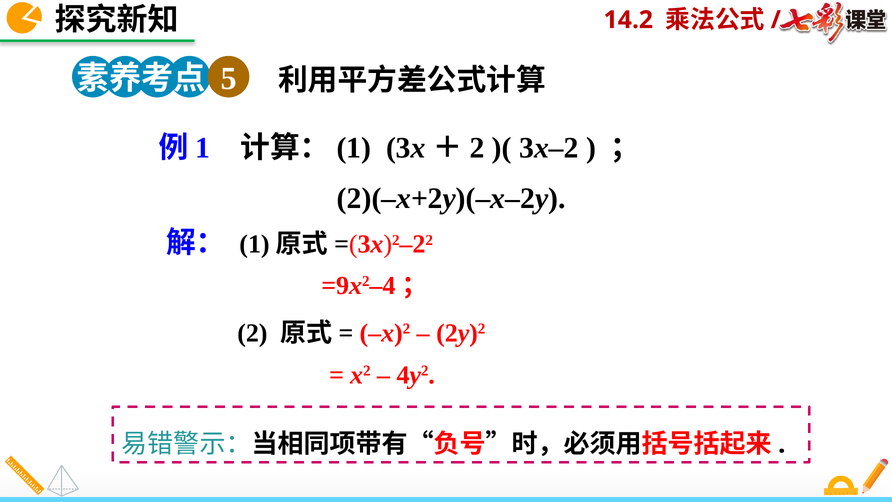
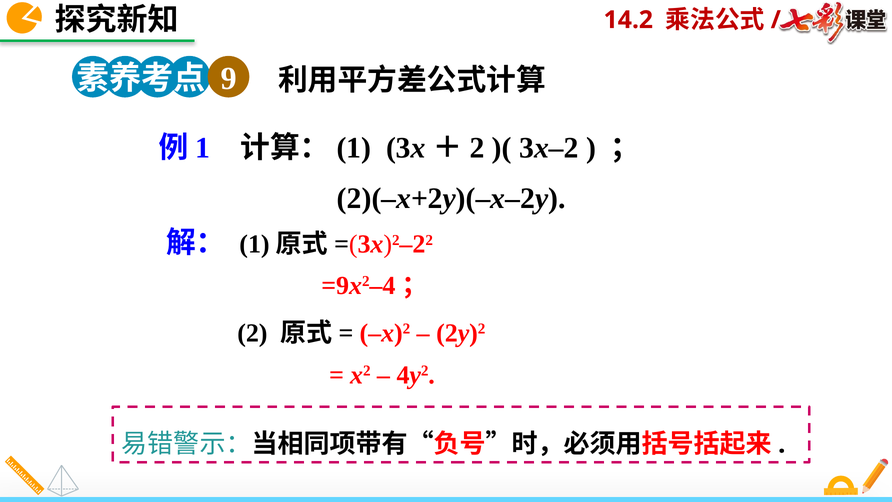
5: 5 -> 9
